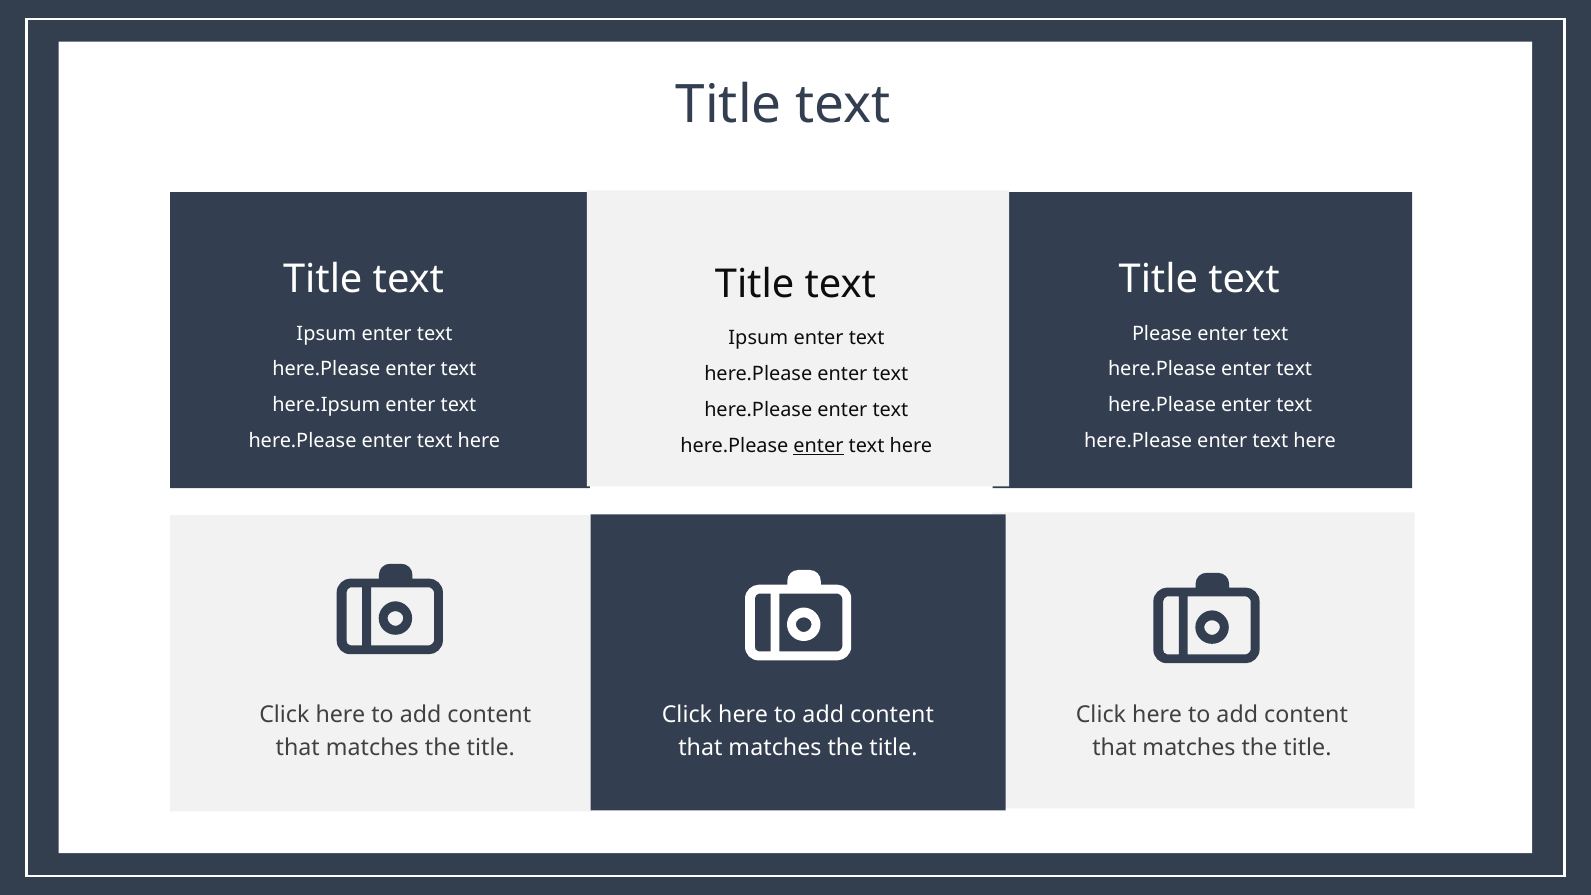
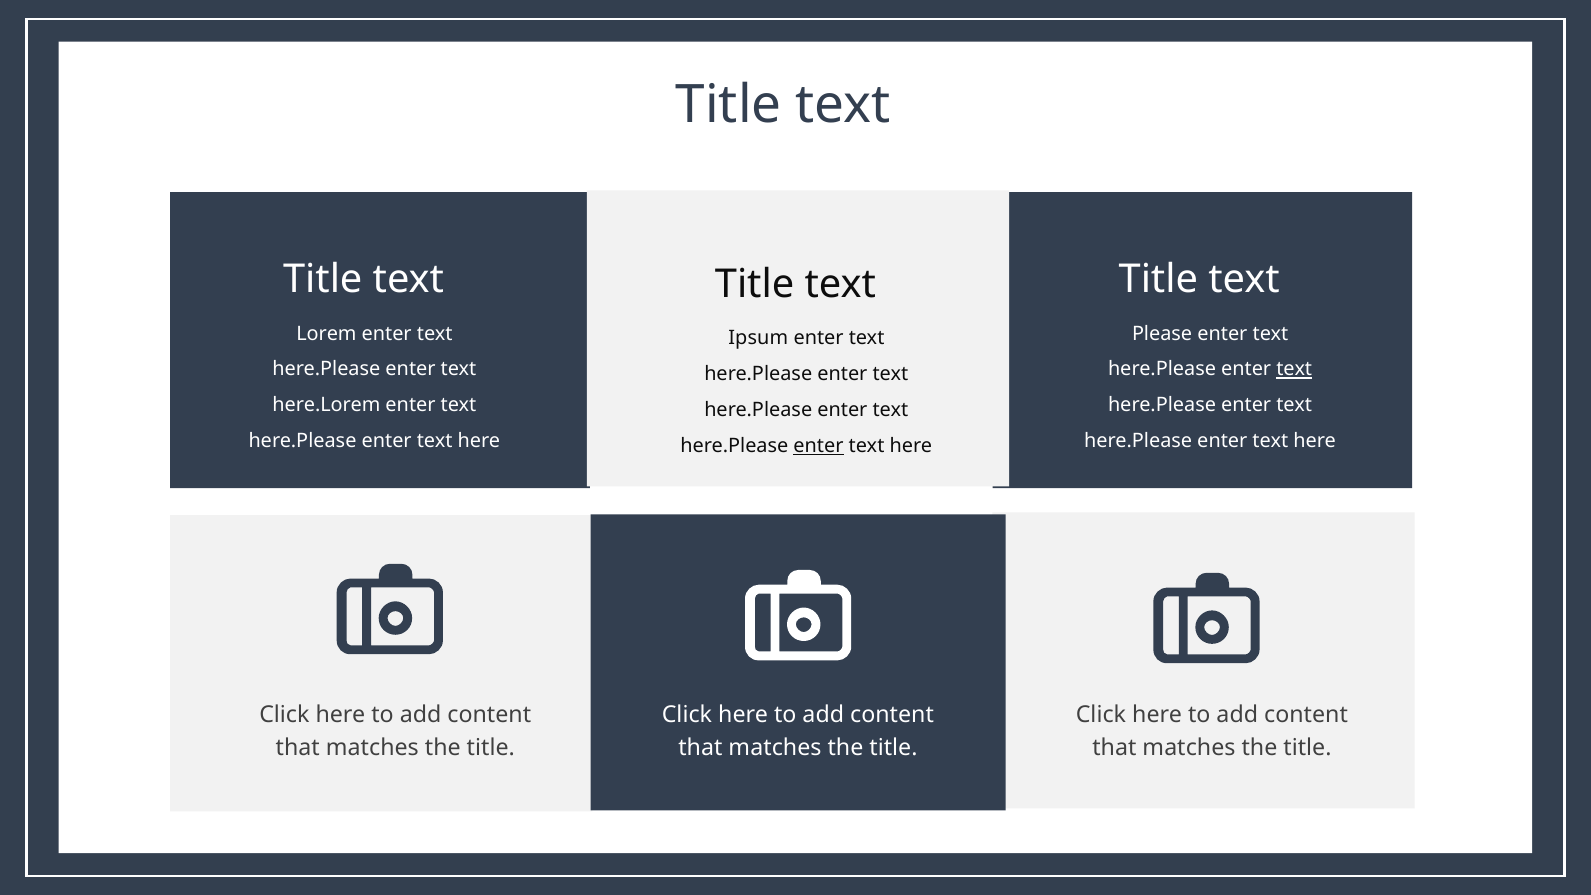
Ipsum at (326, 334): Ipsum -> Lorem
text at (1294, 369) underline: none -> present
here.Ipsum: here.Ipsum -> here.Lorem
